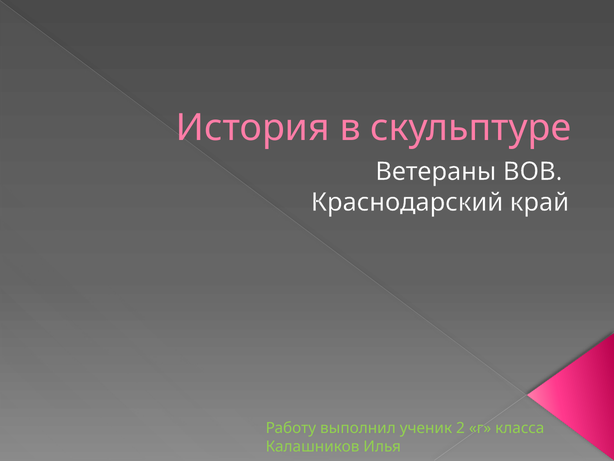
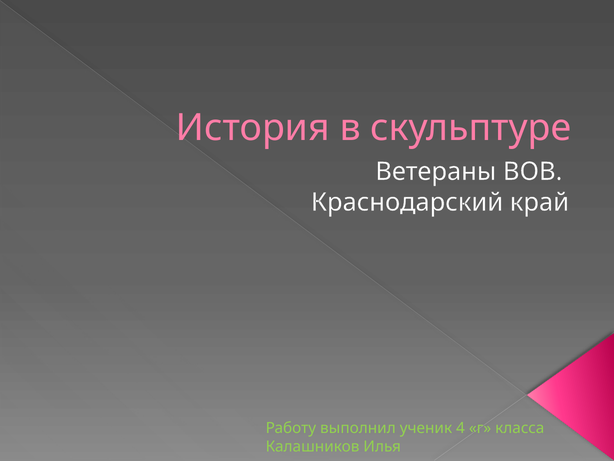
2: 2 -> 4
